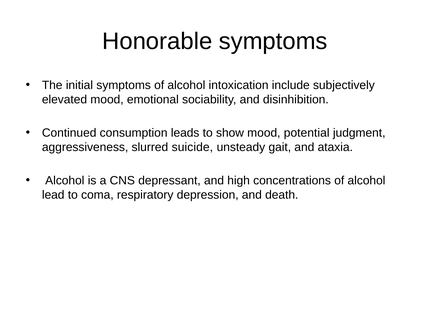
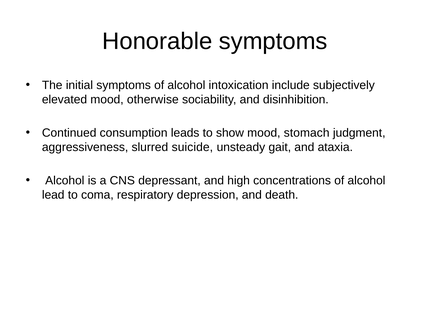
emotional: emotional -> otherwise
potential: potential -> stomach
